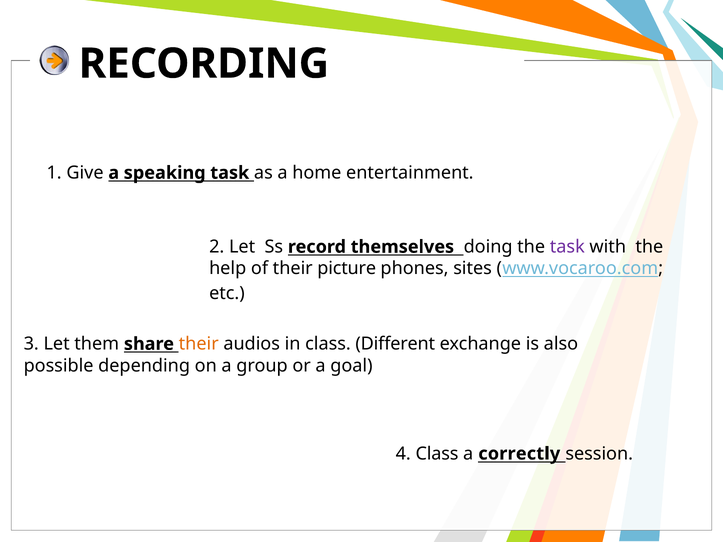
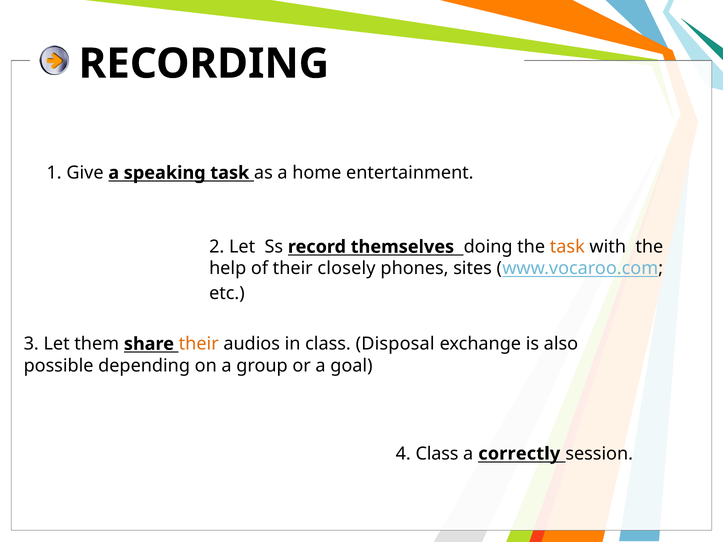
task at (567, 247) colour: purple -> orange
picture: picture -> closely
Different: Different -> Disposal
